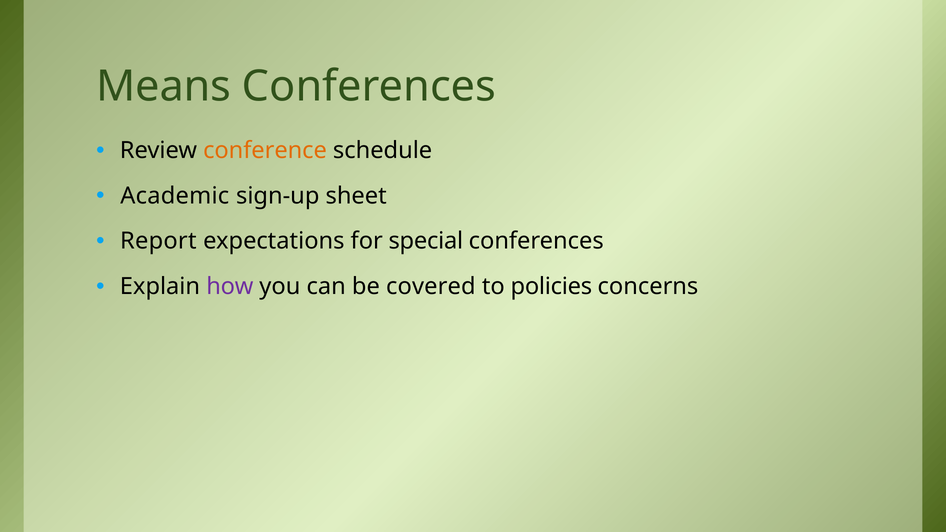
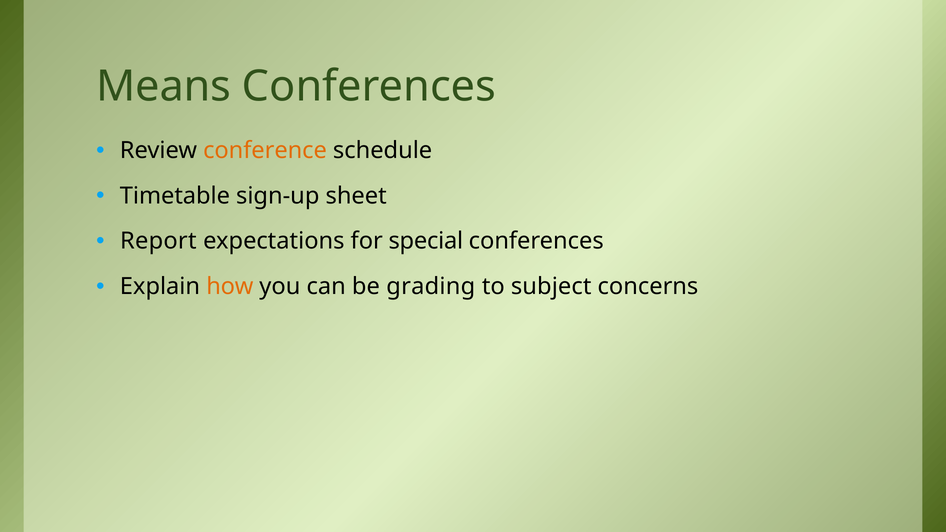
Academic: Academic -> Timetable
how colour: purple -> orange
covered: covered -> grading
policies: policies -> subject
